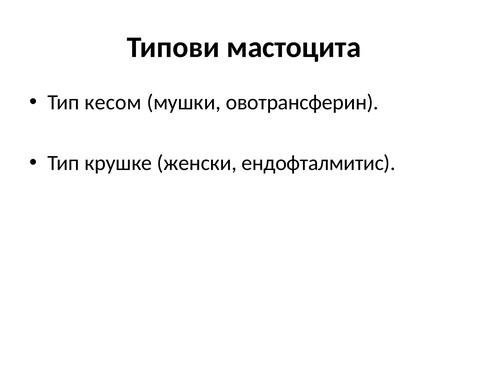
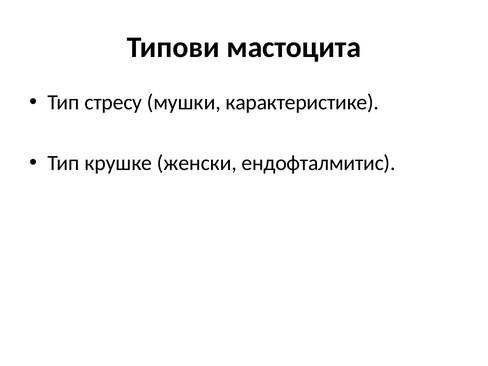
кесом: кесом -> стресу
овотрансферин: овотрансферин -> карактеристике
